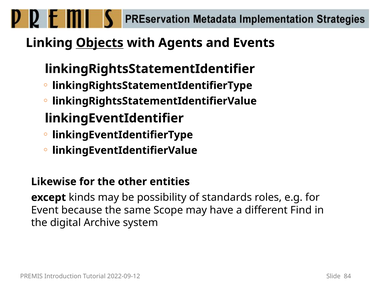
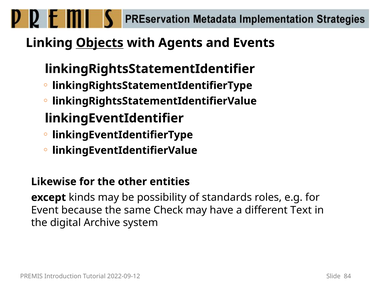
Scope: Scope -> Check
Find: Find -> Text
